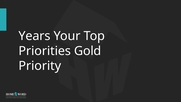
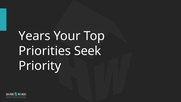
Gold: Gold -> Seek
